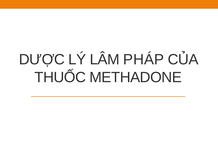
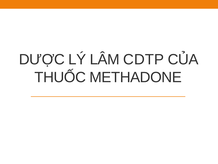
PHÁP: PHÁP -> CDTP
